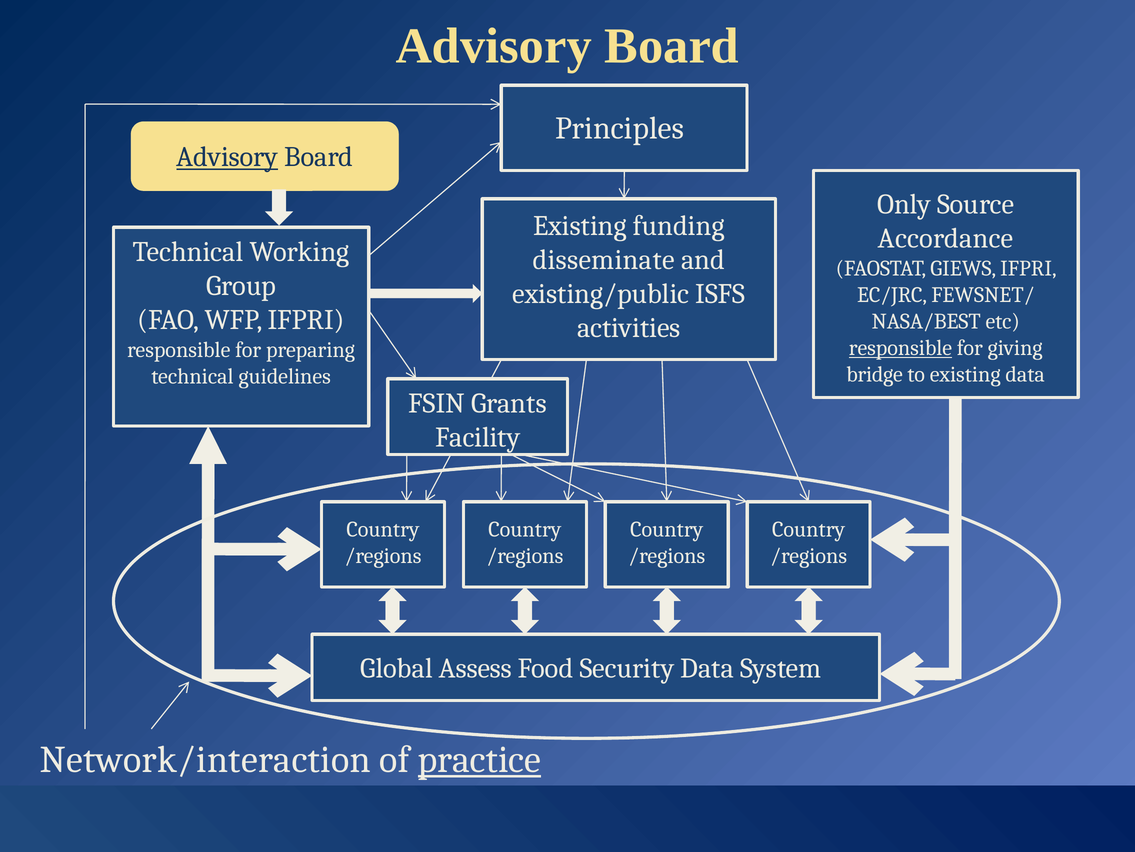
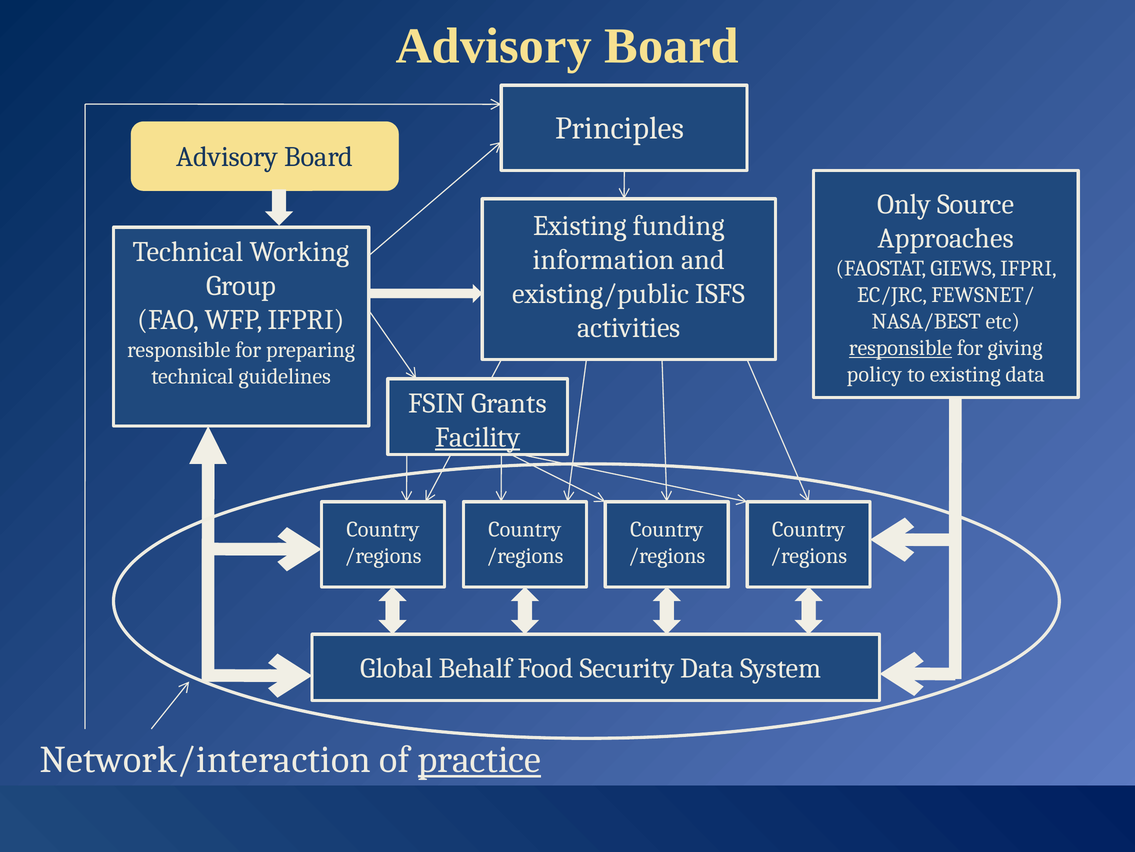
Advisory at (227, 157) underline: present -> none
Accordance: Accordance -> Approaches
disseminate: disseminate -> information
bridge: bridge -> policy
Facility underline: none -> present
Assess: Assess -> Behalf
